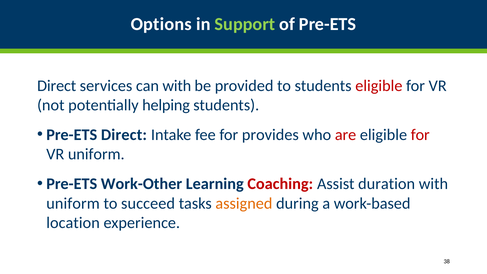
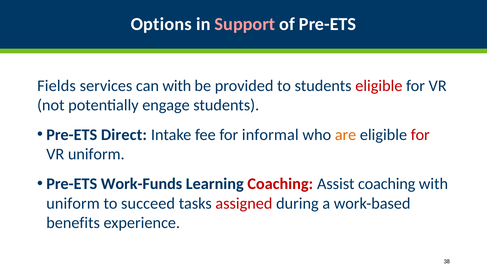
Support colour: light green -> pink
Direct at (57, 86): Direct -> Fields
helping: helping -> engage
provides: provides -> informal
are colour: red -> orange
Work-Other: Work-Other -> Work-Funds
Assist duration: duration -> coaching
assigned colour: orange -> red
location: location -> benefits
